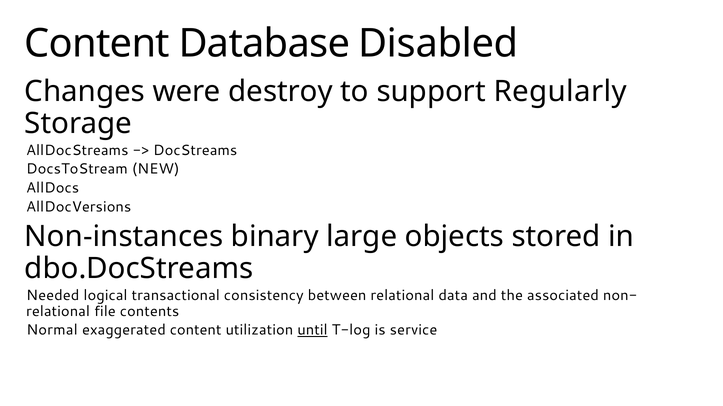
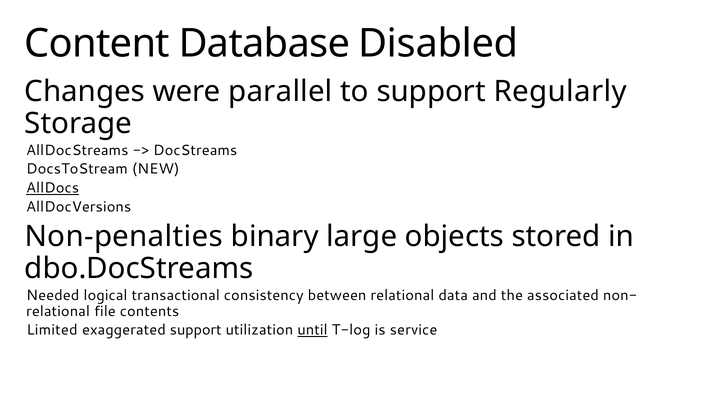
destroy: destroy -> parallel
AllDocs underline: none -> present
Non-instances: Non-instances -> Non-penalties
Normal: Normal -> Limited
exaggerated content: content -> support
